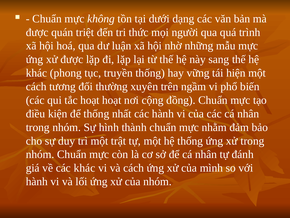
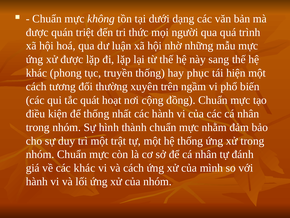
vững: vững -> phục
tắc hoạt: hoạt -> quát
